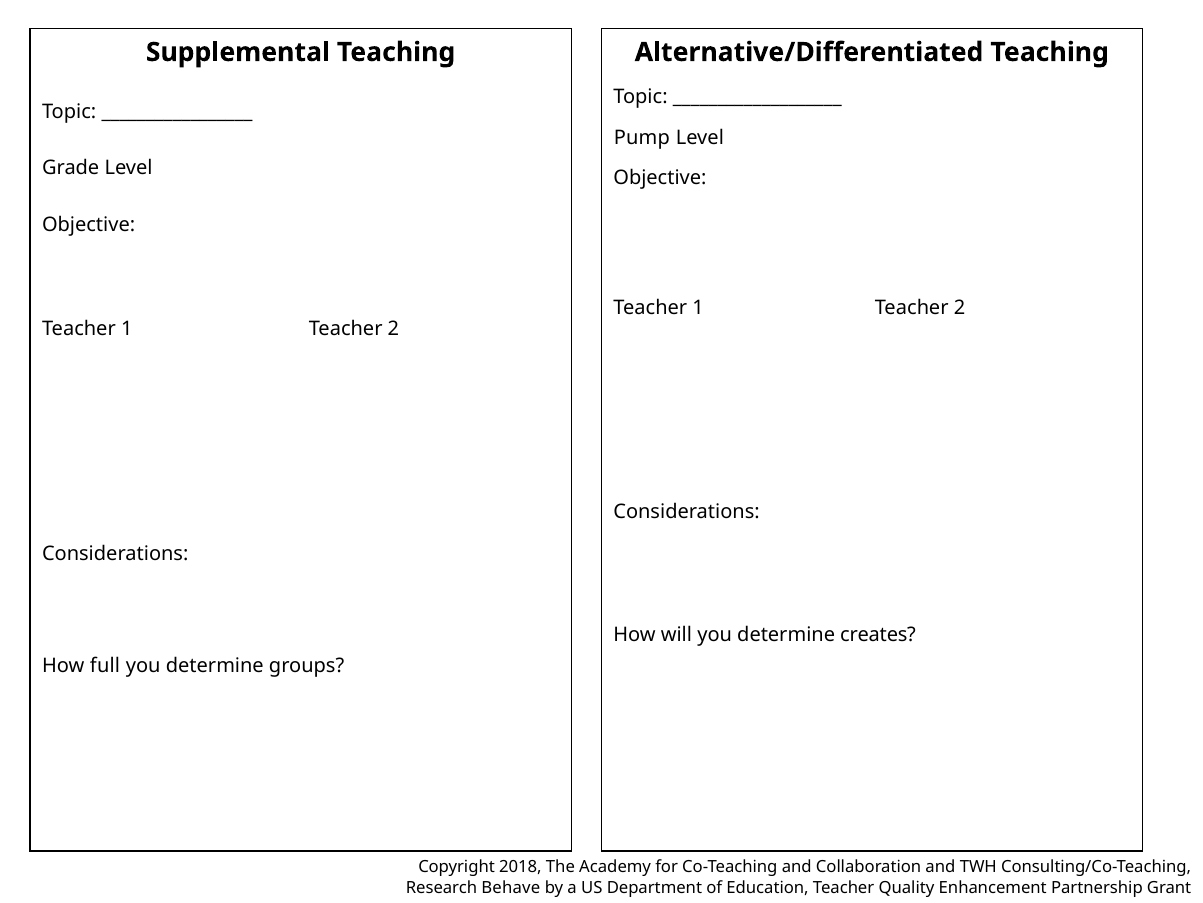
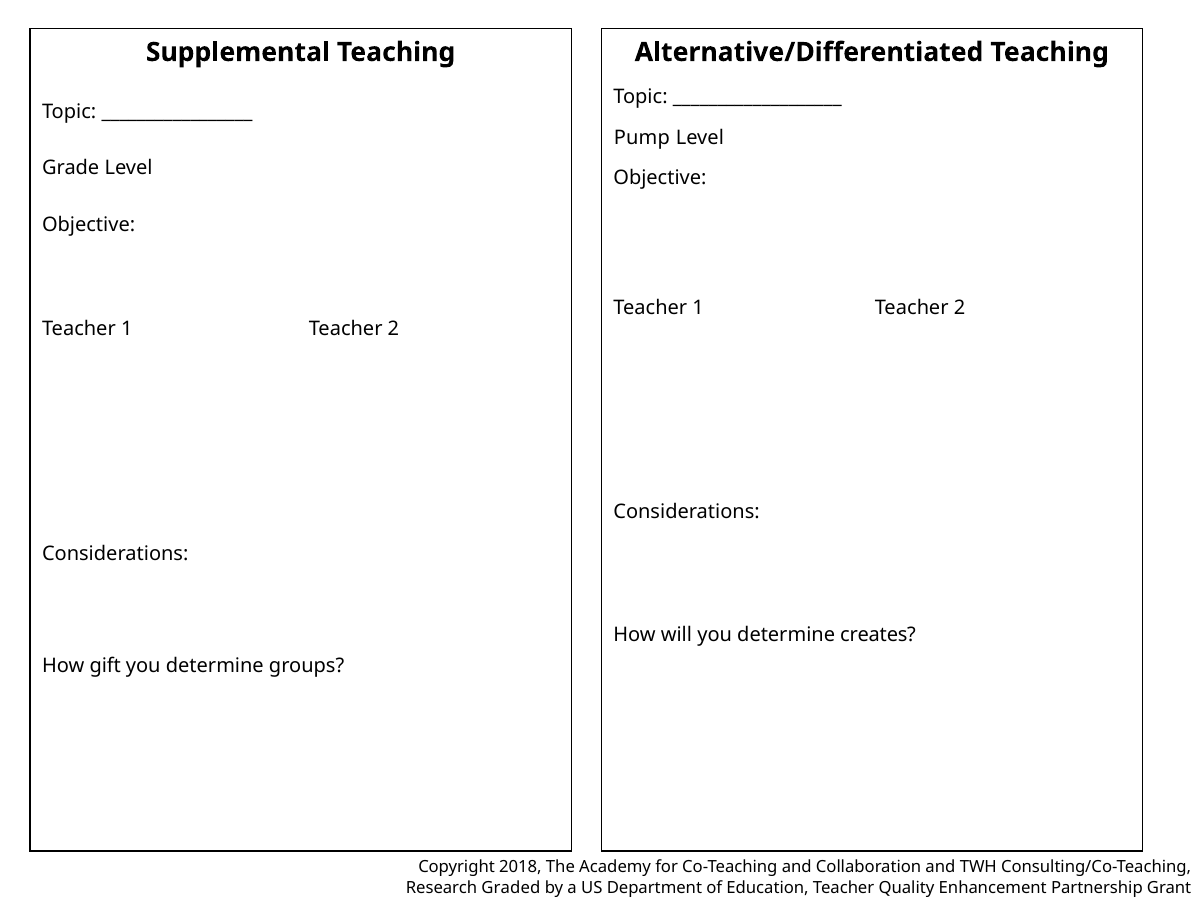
full: full -> gift
Behave: Behave -> Graded
